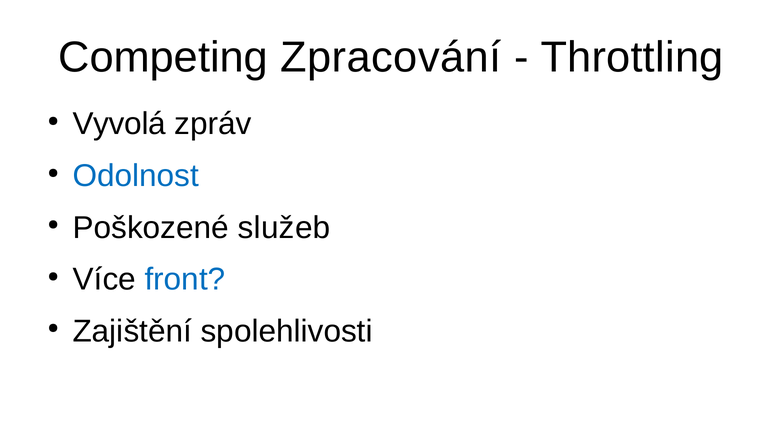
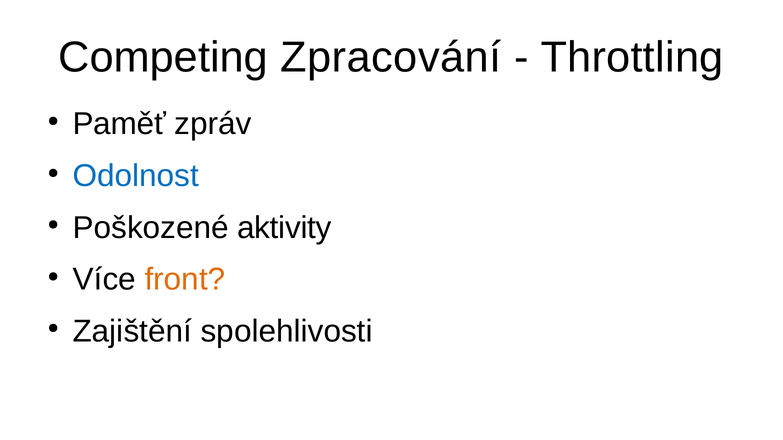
Vyvolá: Vyvolá -> Paměť
služeb: služeb -> aktivity
front colour: blue -> orange
